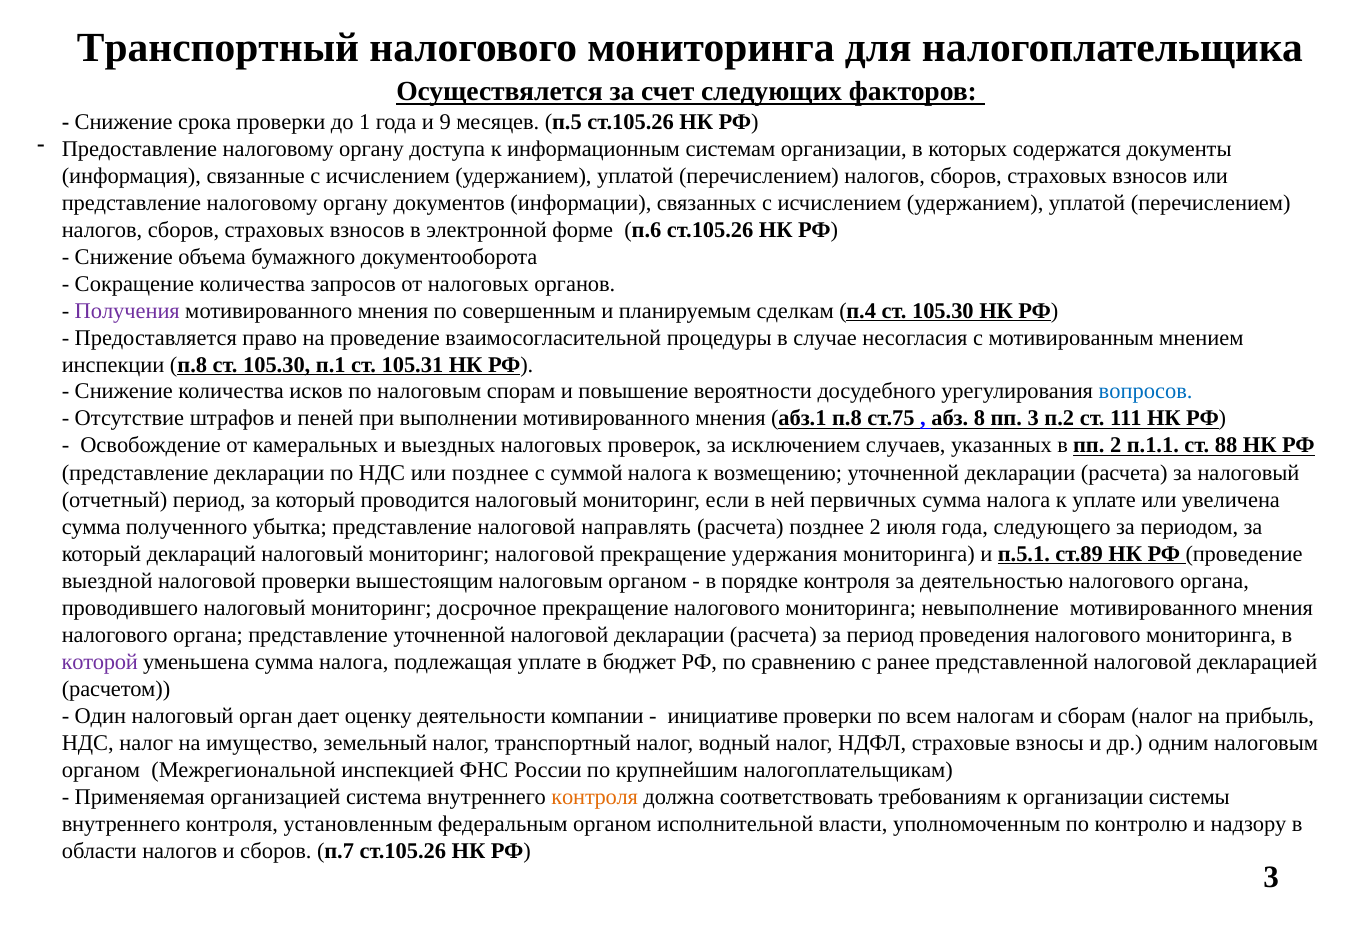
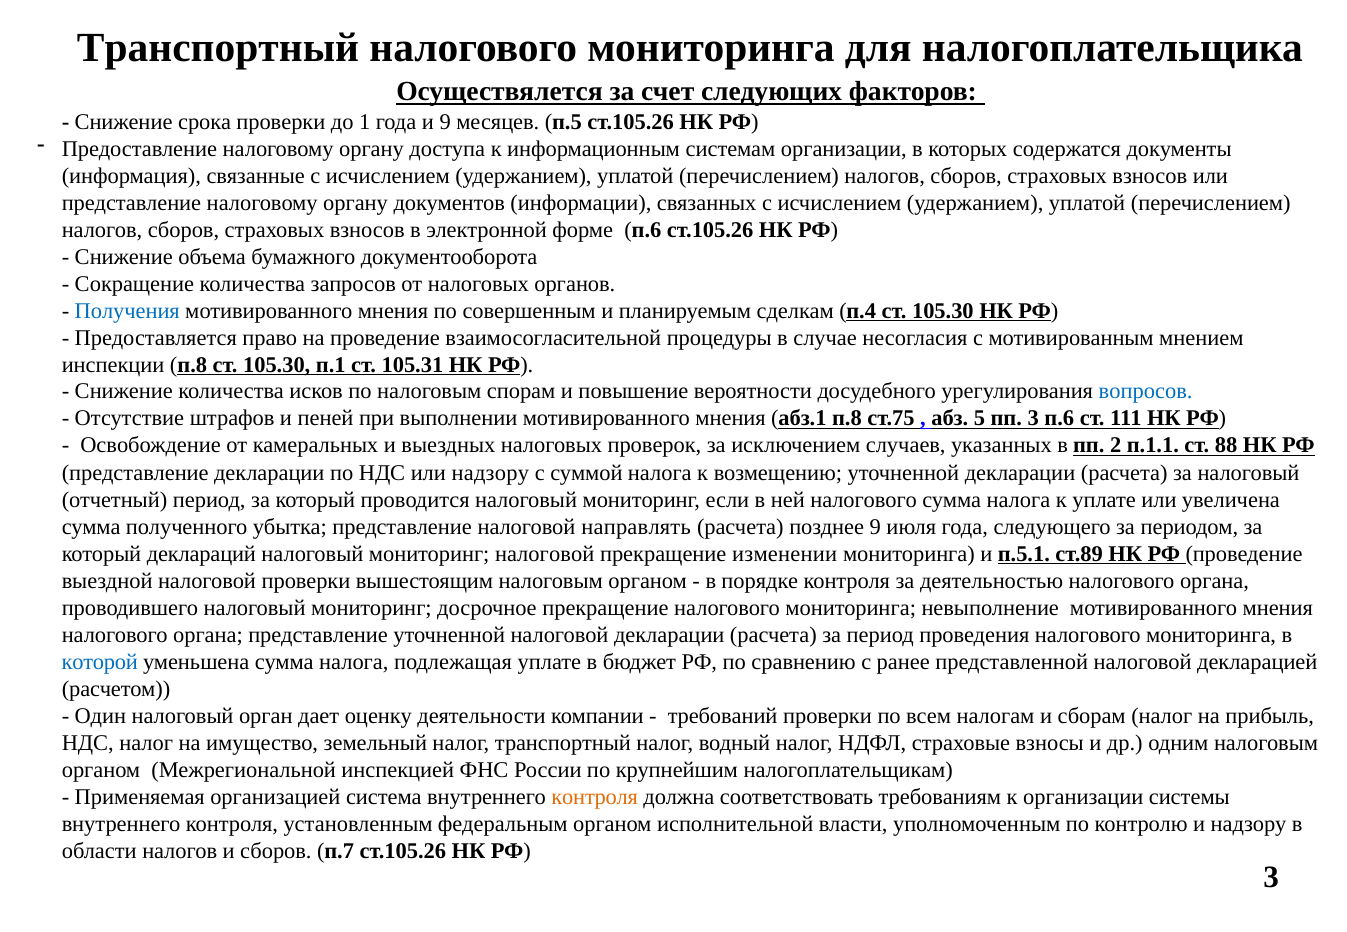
Получения colour: purple -> blue
8: 8 -> 5
3 п.2: п.2 -> п.6
или позднее: позднее -> надзору
ней первичных: первичных -> налогового
позднее 2: 2 -> 9
удержания: удержания -> изменении
которой colour: purple -> blue
инициативе: инициативе -> требований
